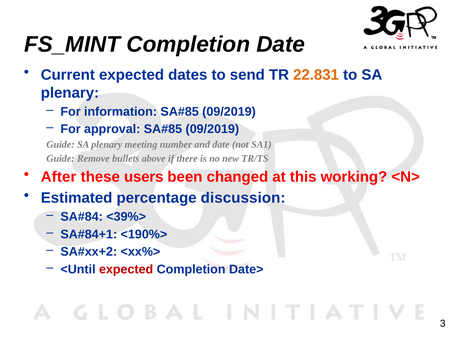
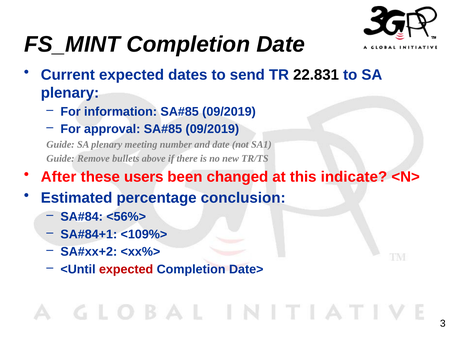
22.831 colour: orange -> black
working: working -> indicate
discussion: discussion -> conclusion
<39%>: <39%> -> <56%>
<190%>: <190%> -> <109%>
